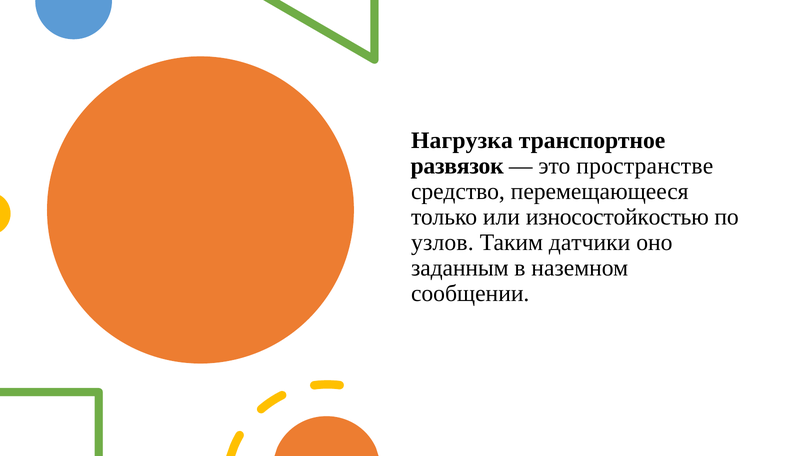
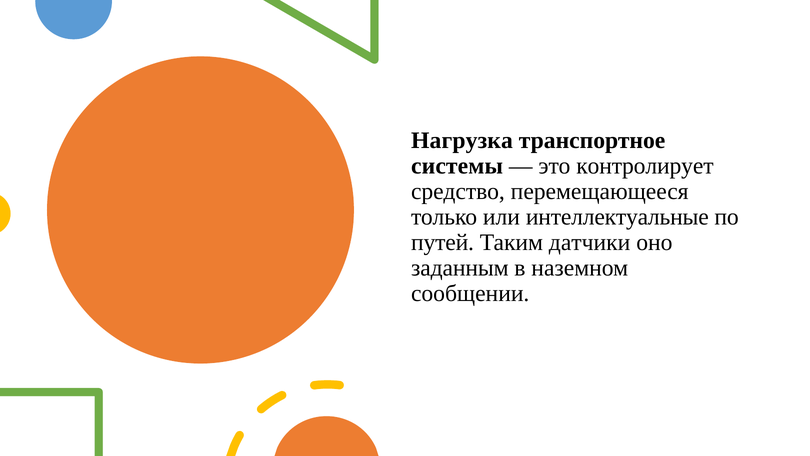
развязок: развязок -> системы
пространстве: пространстве -> контролирует
износостойкостью: износостойкостью -> интеллектуальные
узлов: узлов -> путей
